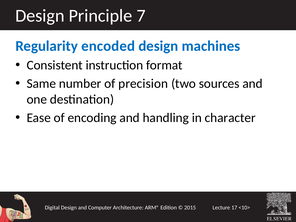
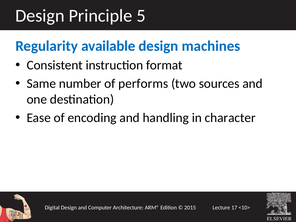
7: 7 -> 5
encoded: encoded -> available
precision: precision -> performs
